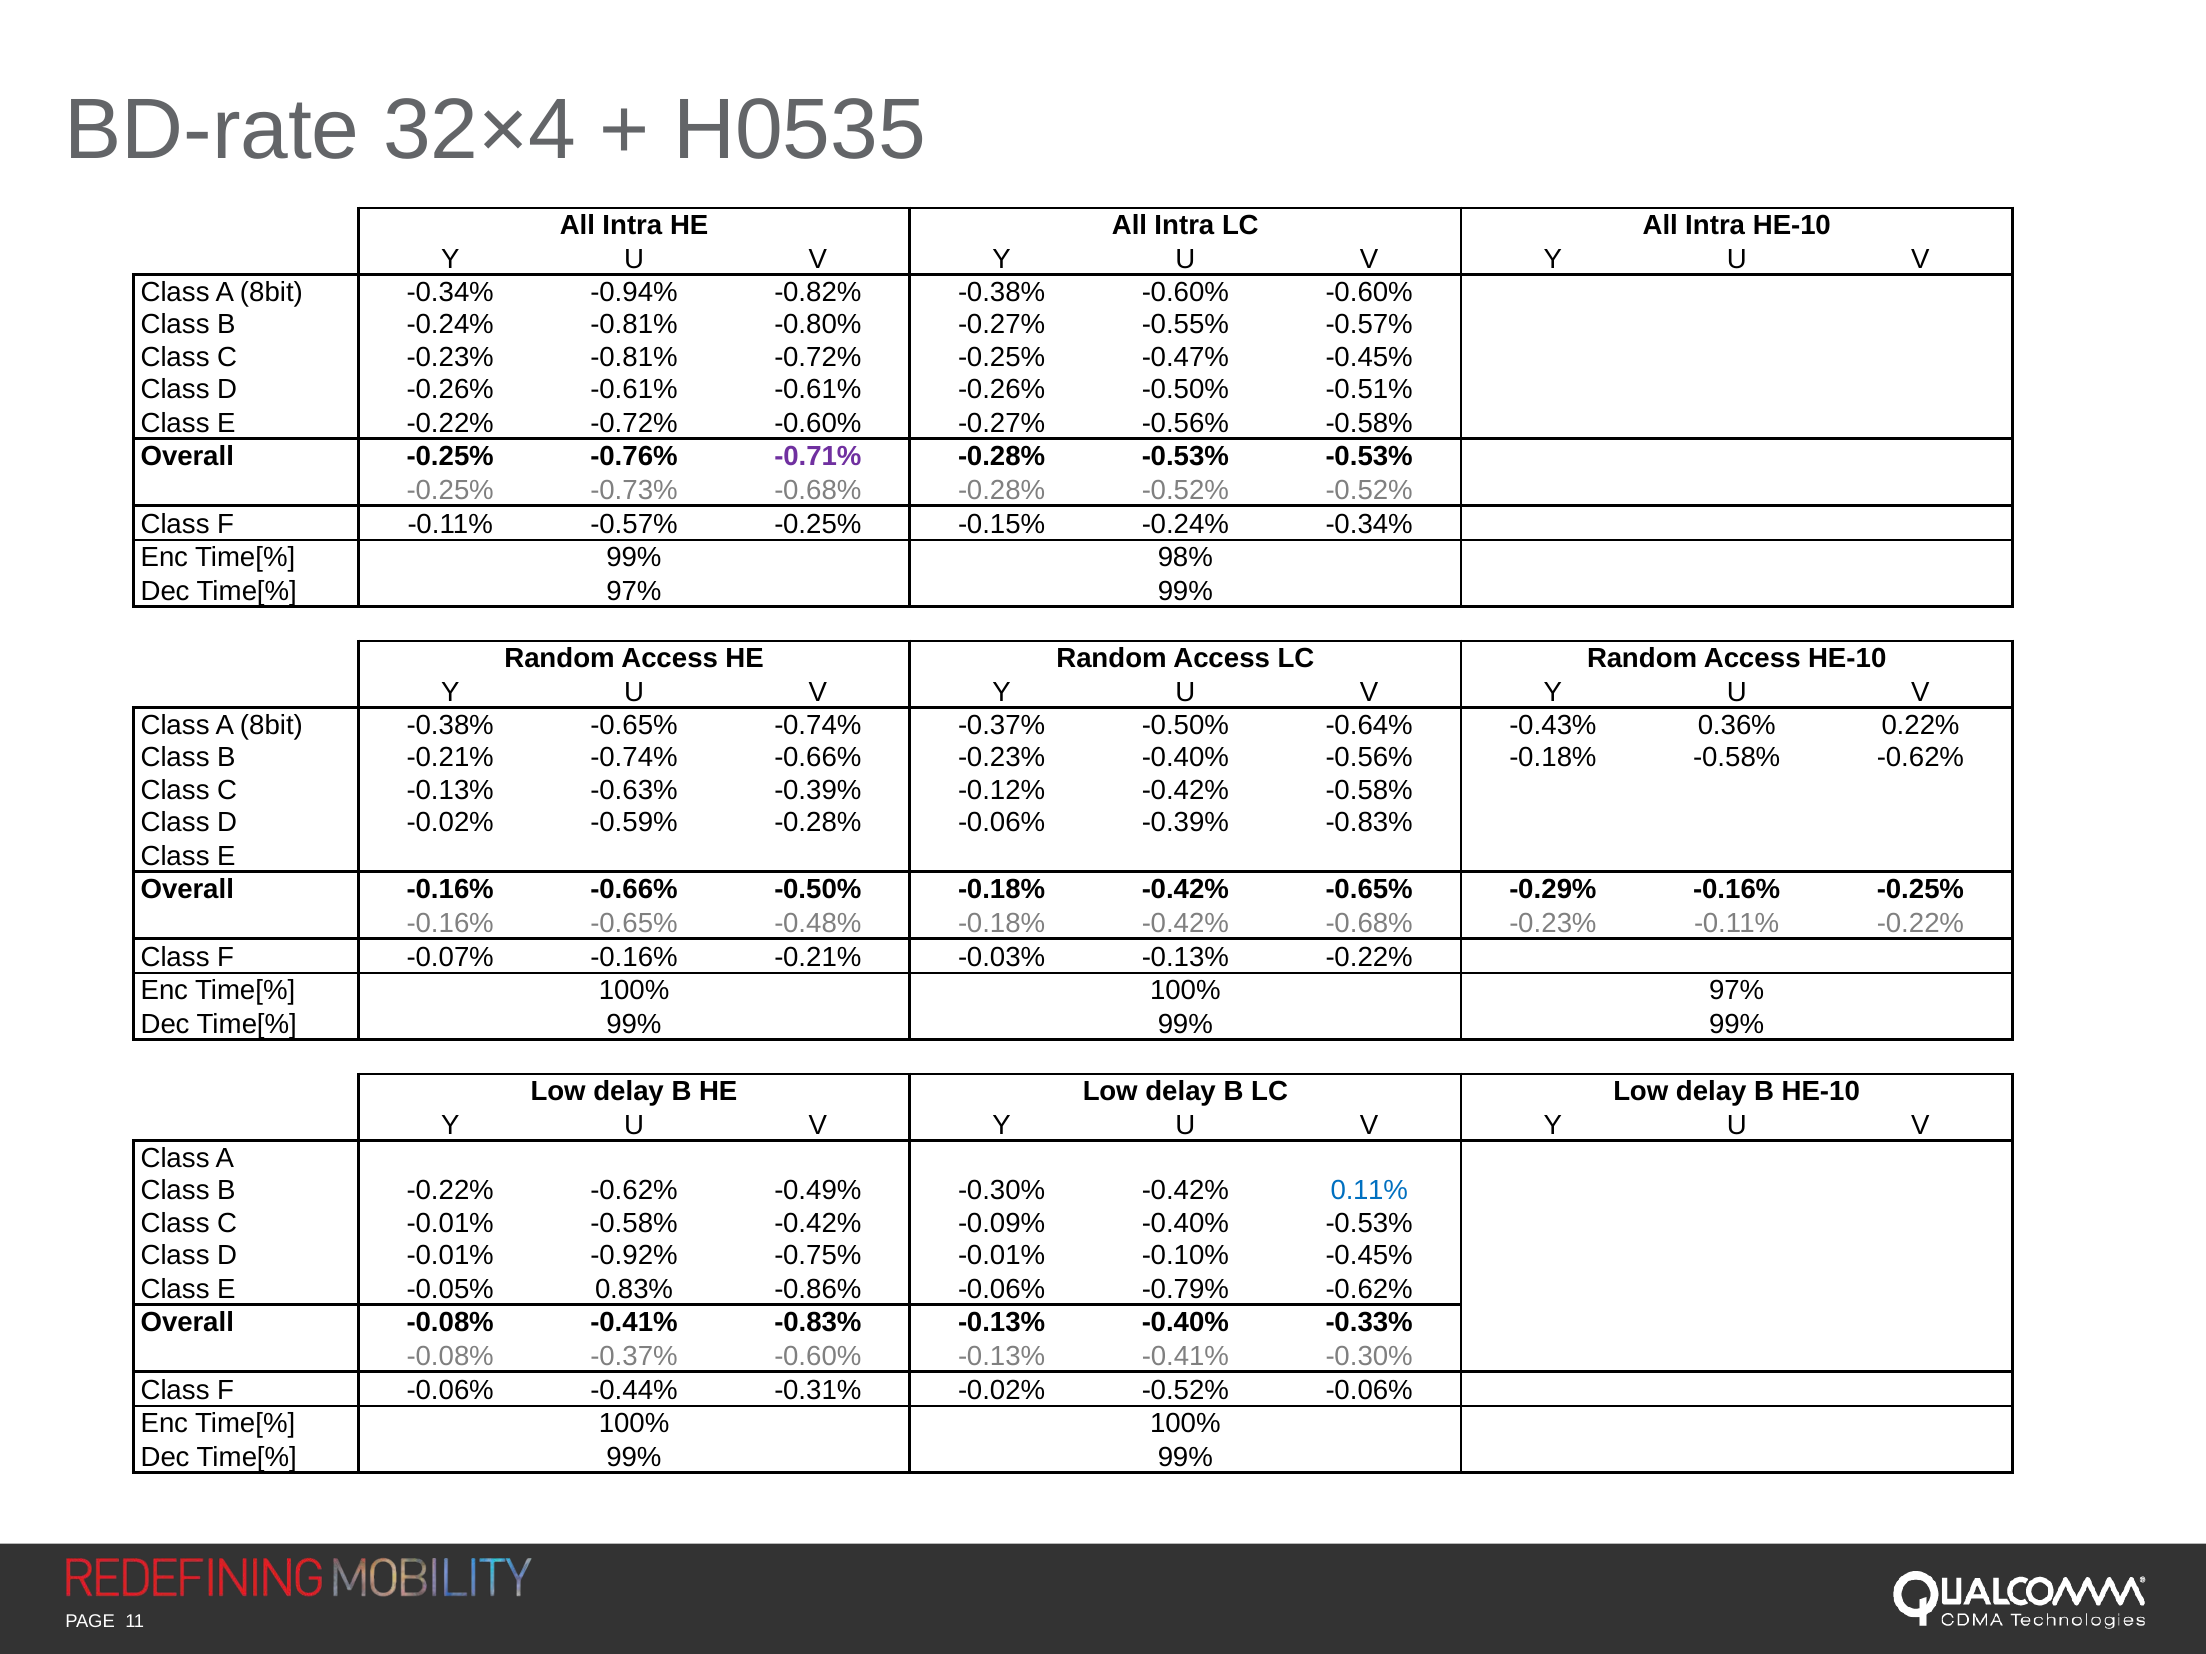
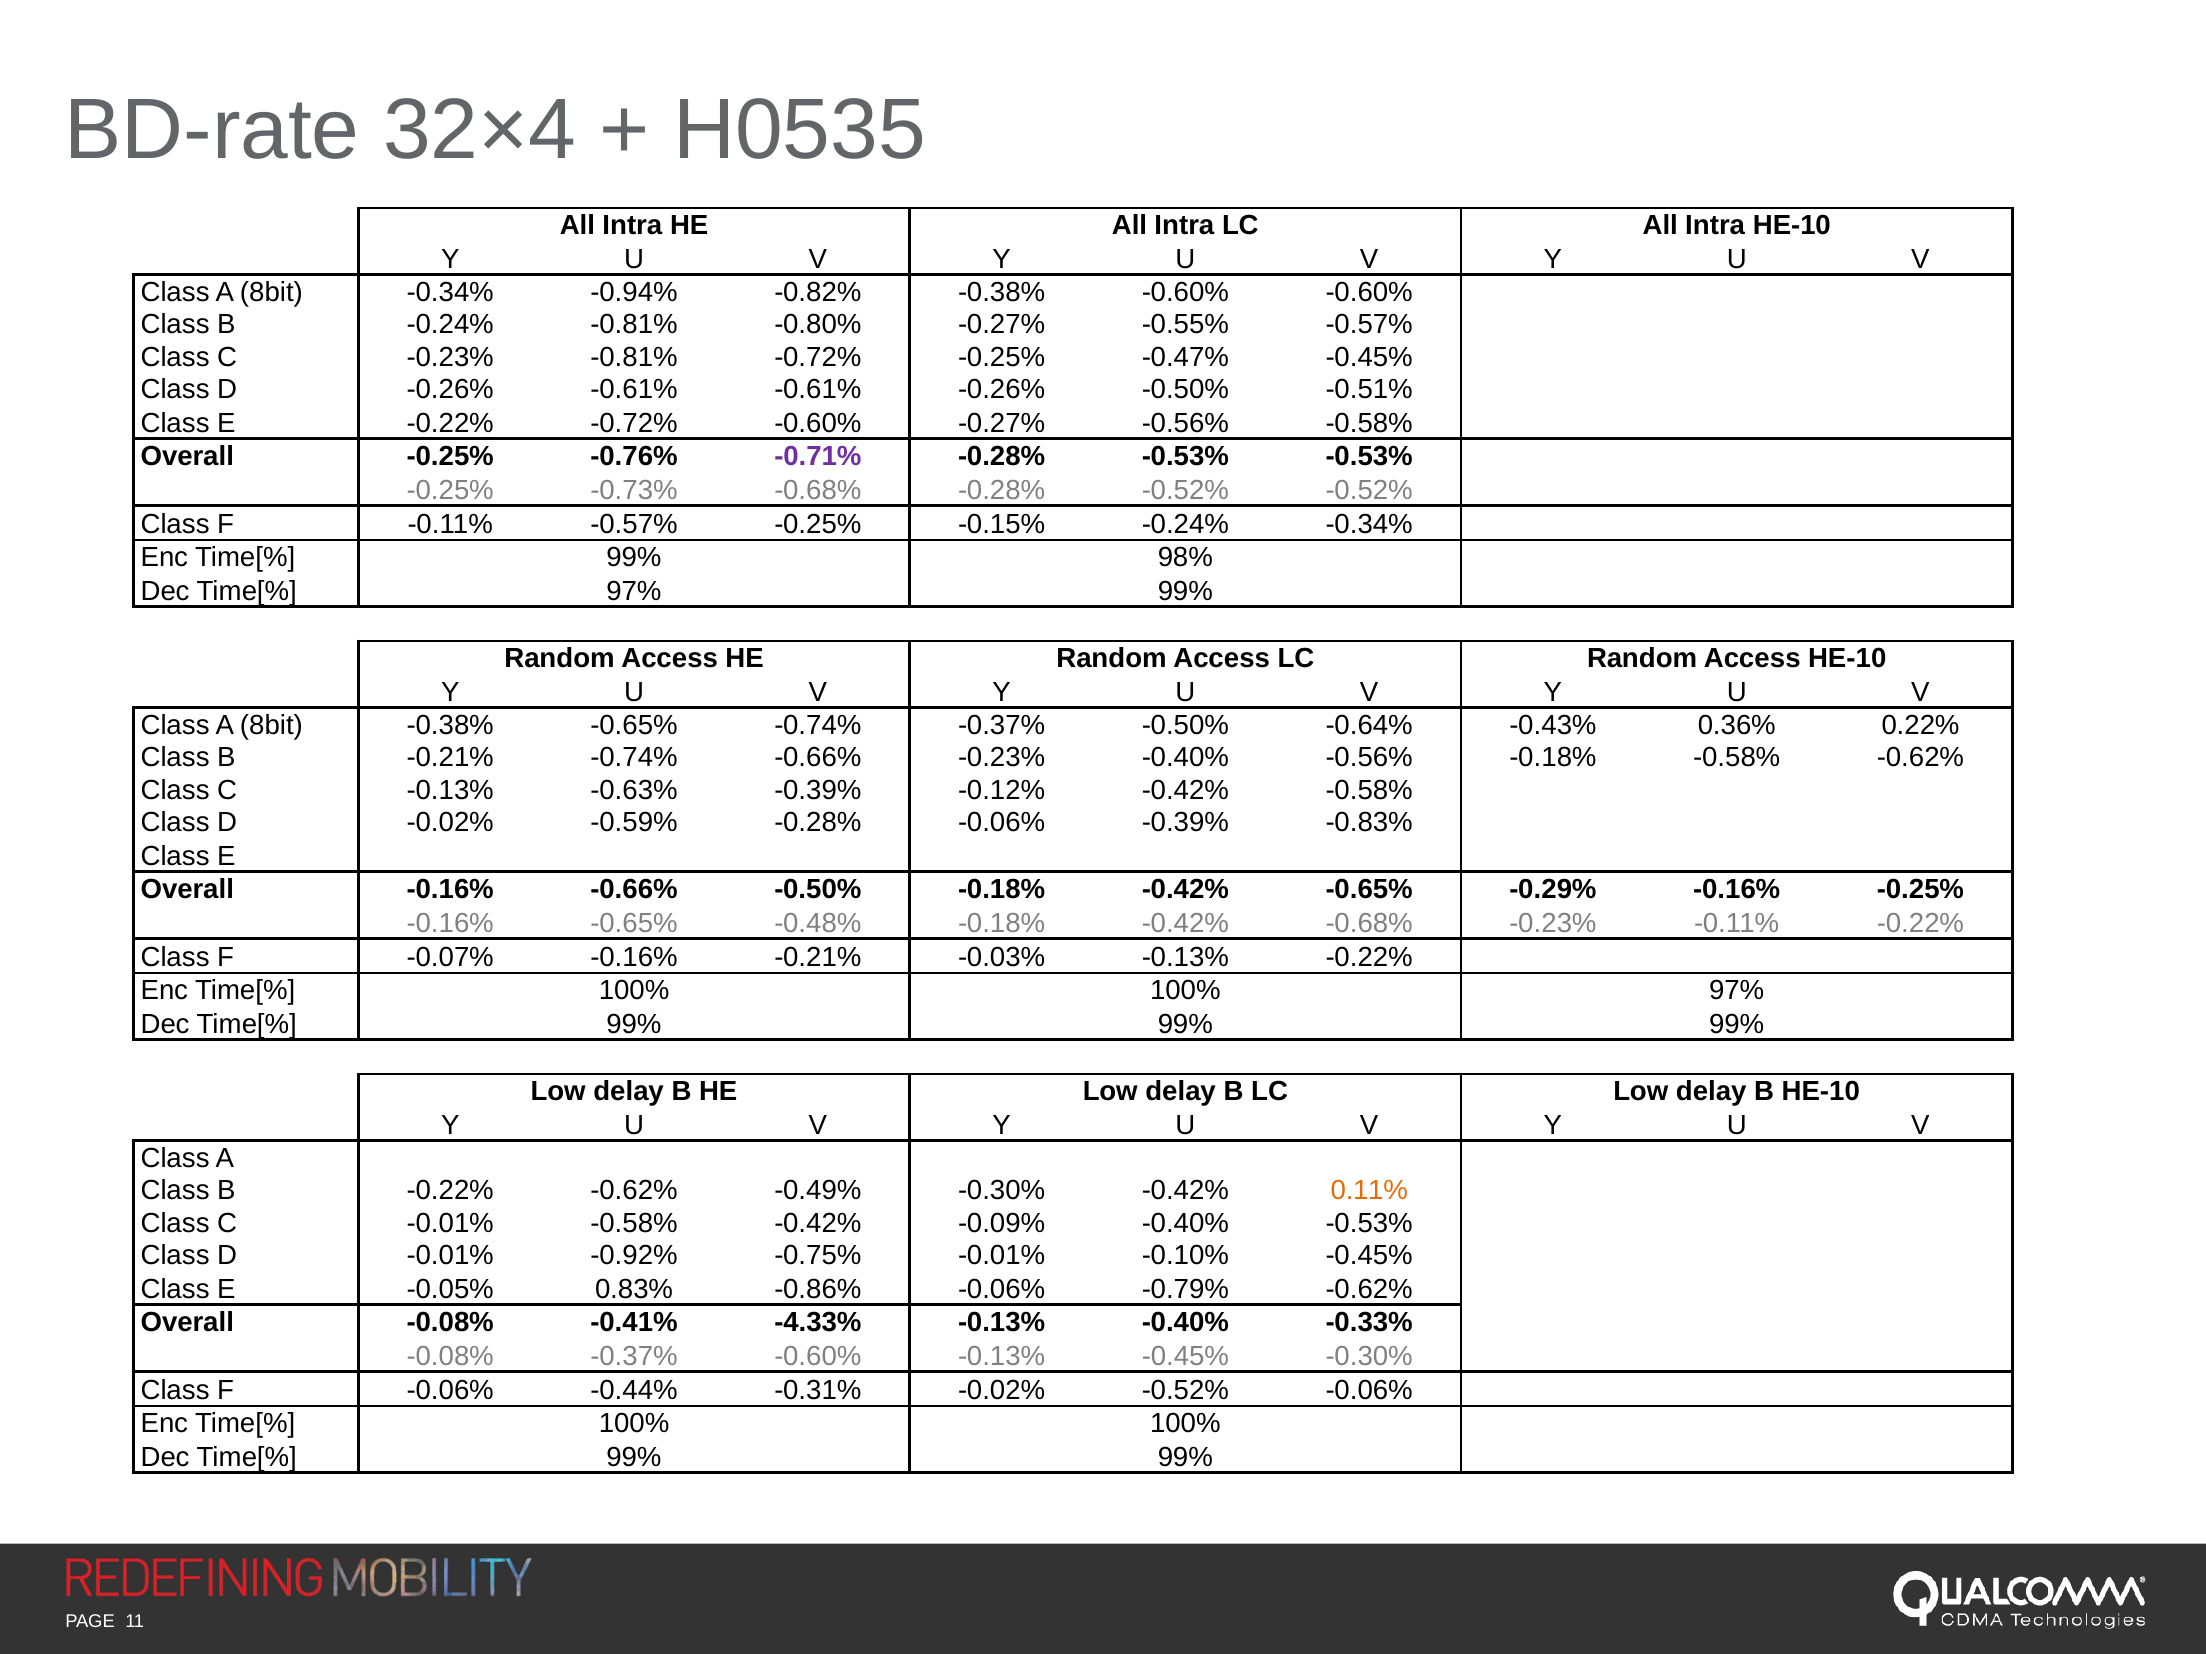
0.11% colour: blue -> orange
-0.41% -0.83%: -0.83% -> -4.33%
-0.13% -0.41%: -0.41% -> -0.45%
